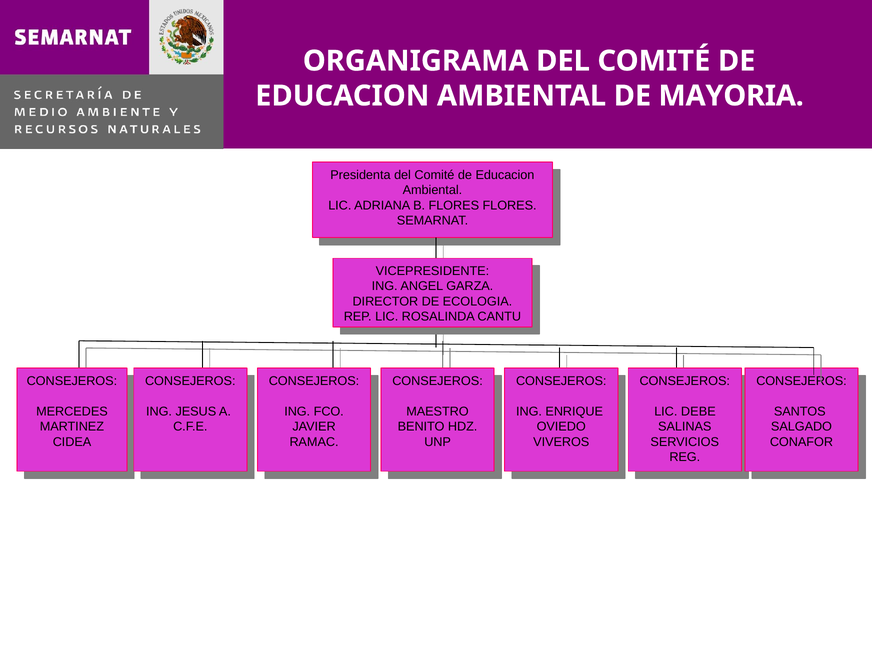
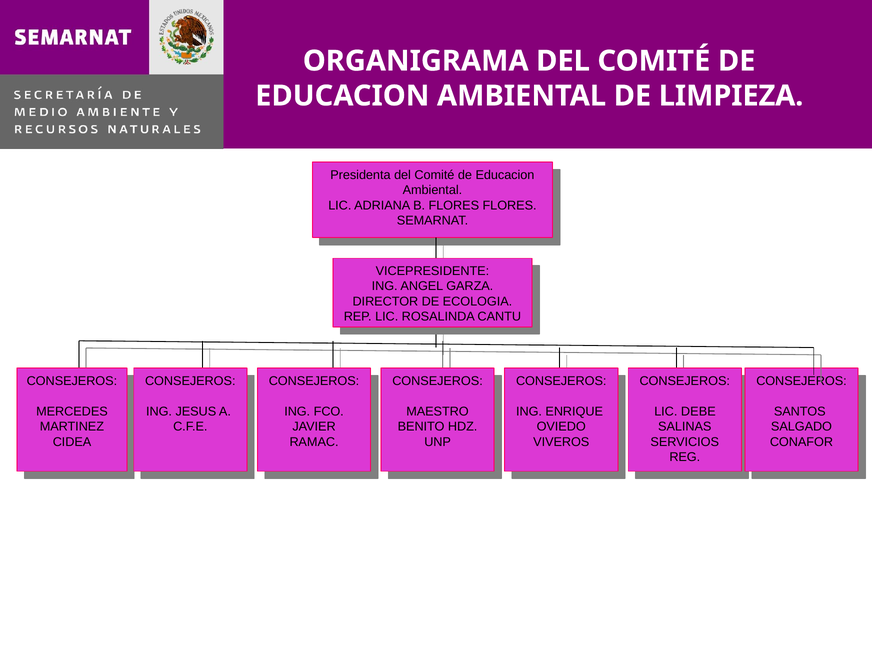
MAYORIA: MAYORIA -> LIMPIEZA
